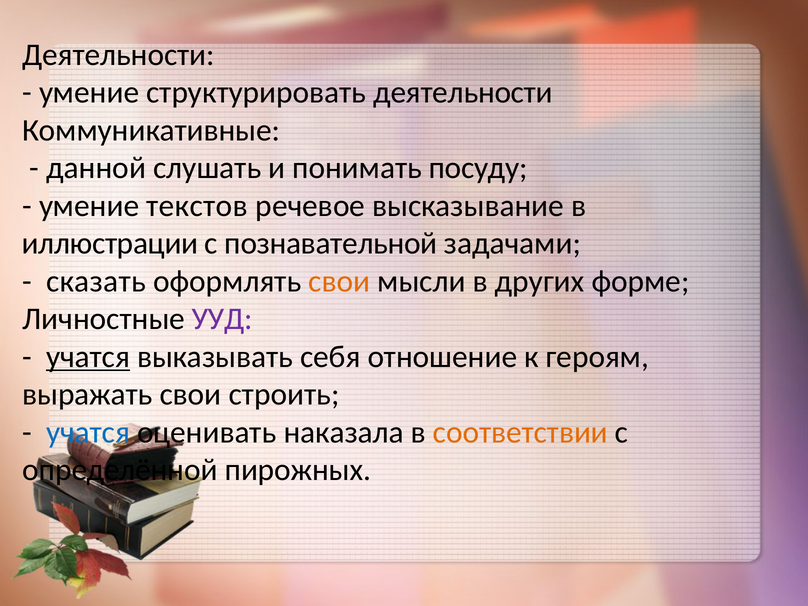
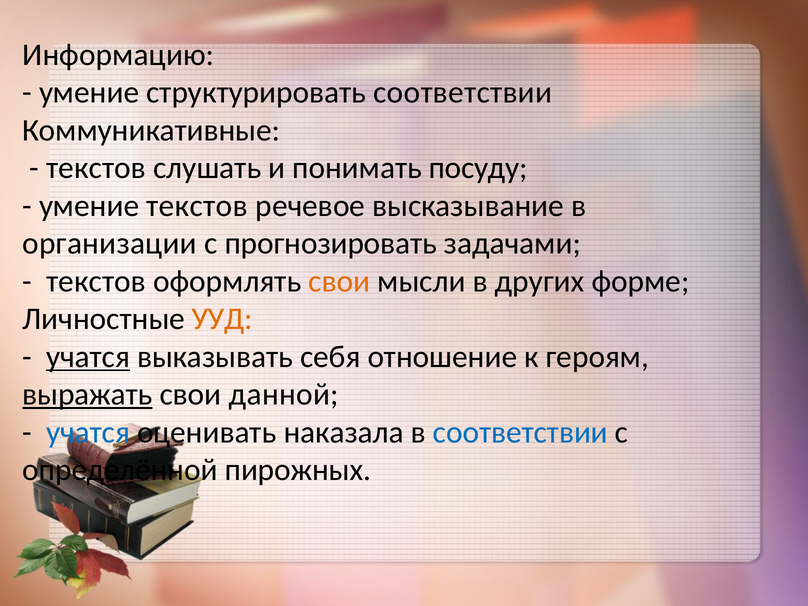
Деятельности at (118, 55): Деятельности -> Информацию
структурировать деятельности: деятельности -> соответствии
данной at (96, 168): данной -> текстов
иллюстрации: иллюстрации -> организации
познавательной: познавательной -> прогнозировать
сказать at (96, 281): сказать -> текстов
УУД colour: purple -> orange
выражать underline: none -> present
строить: строить -> данной
соответствии at (520, 432) colour: orange -> blue
